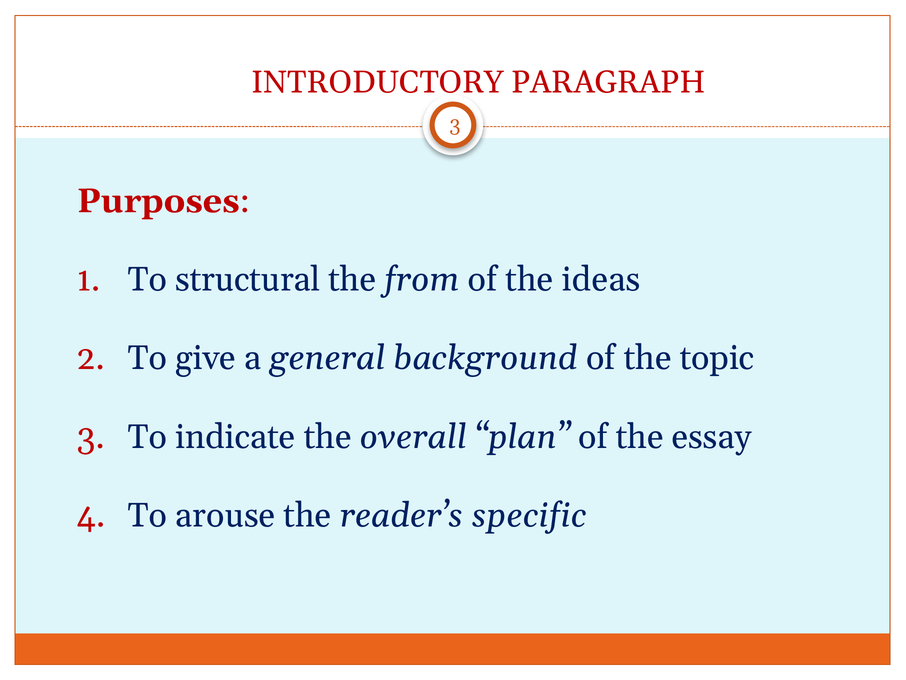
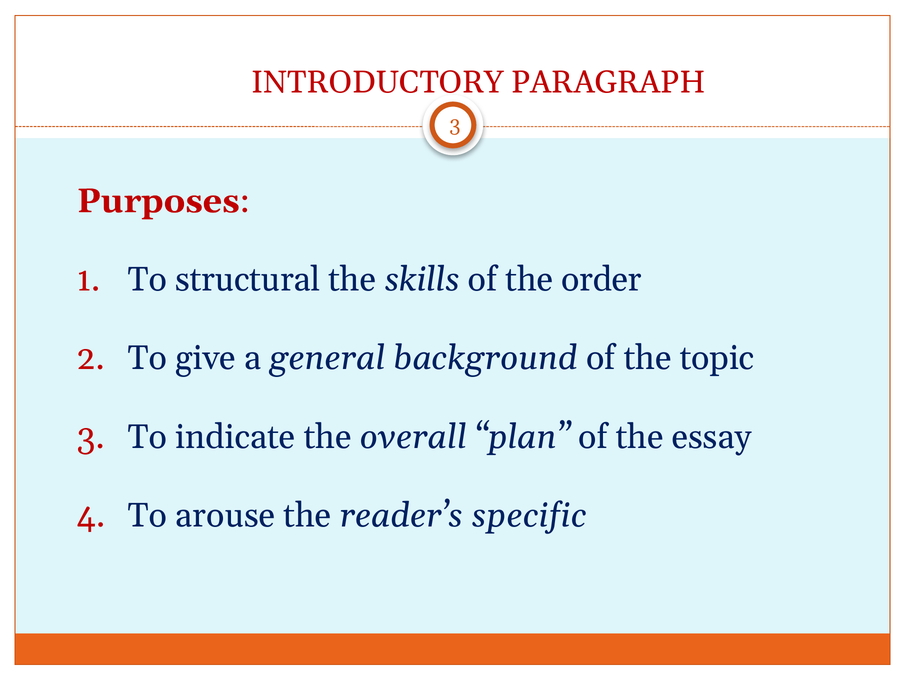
from: from -> skills
ideas: ideas -> order
